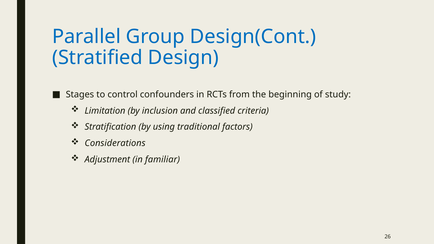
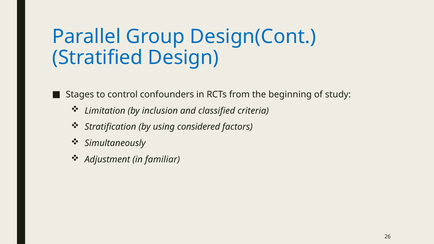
traditional: traditional -> considered
Considerations: Considerations -> Simultaneously
